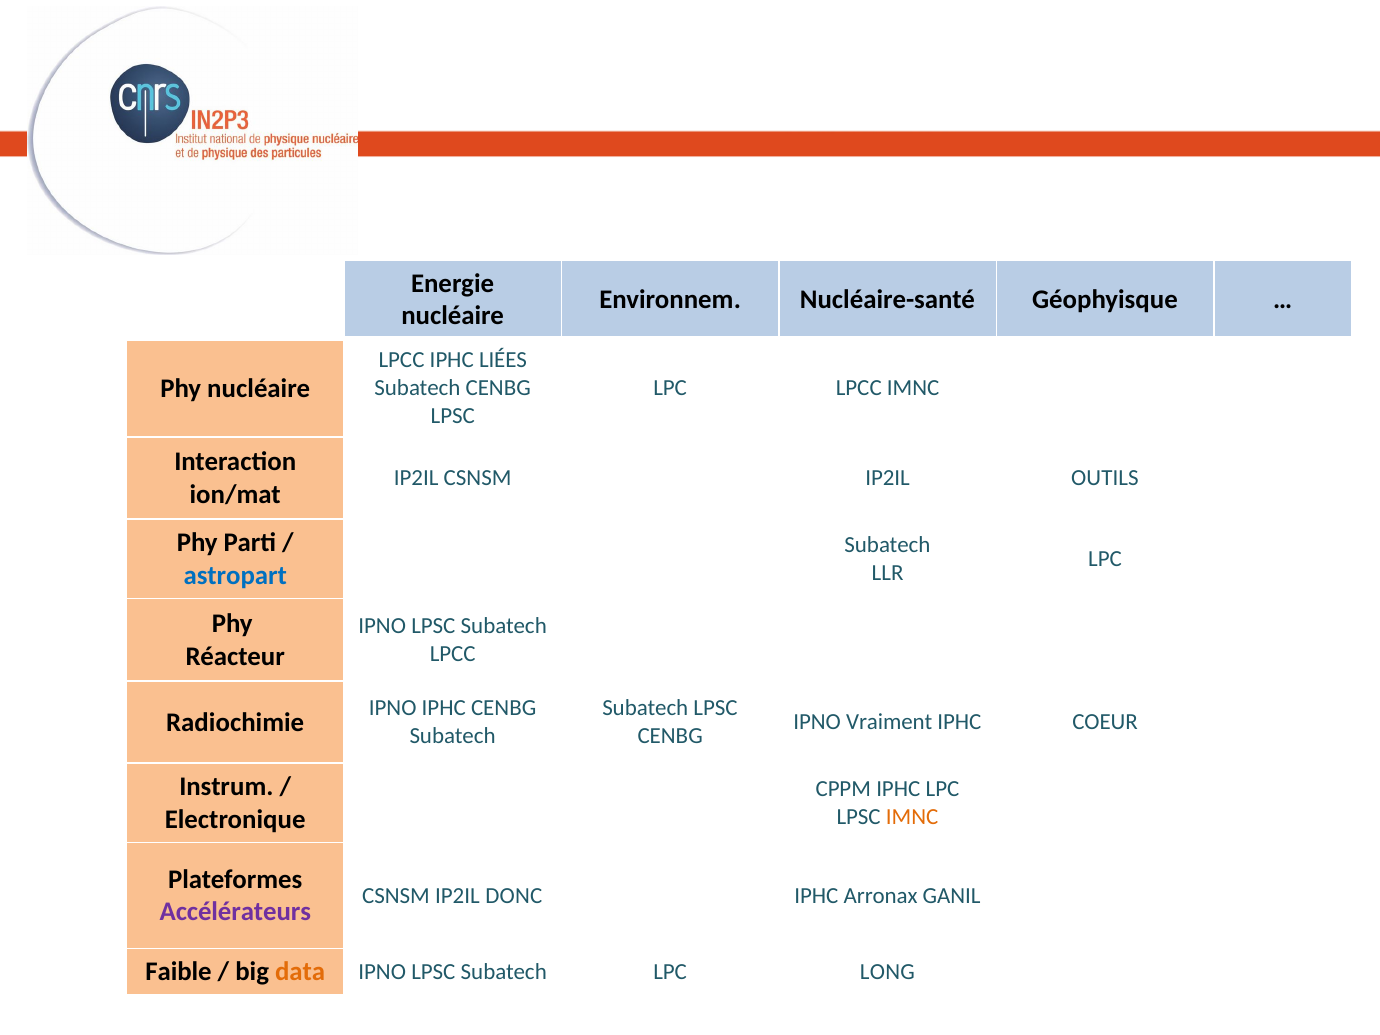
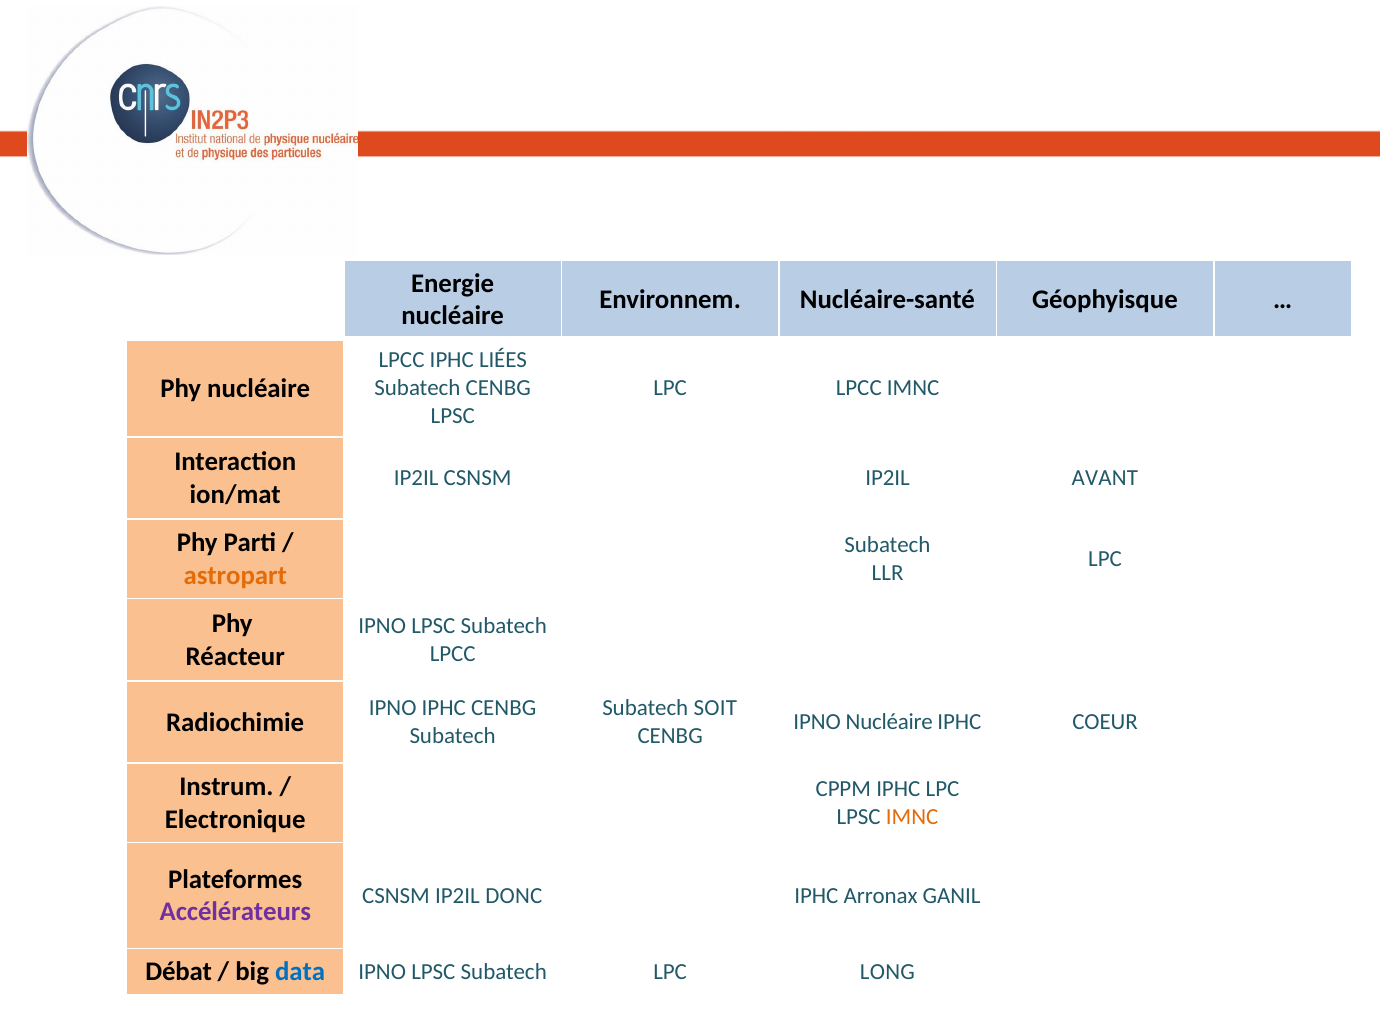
OUTILS: OUTILS -> AVANT
astropart colour: blue -> orange
Subatech LPSC: LPSC -> SOIT
IPNO Vraiment: Vraiment -> Nucléaire
Faible: Faible -> Débat
data colour: orange -> blue
